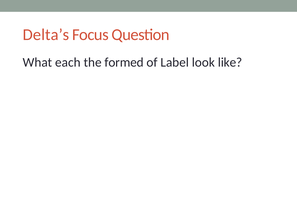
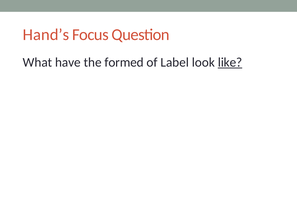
Delta’s: Delta’s -> Hand’s
each: each -> have
like underline: none -> present
